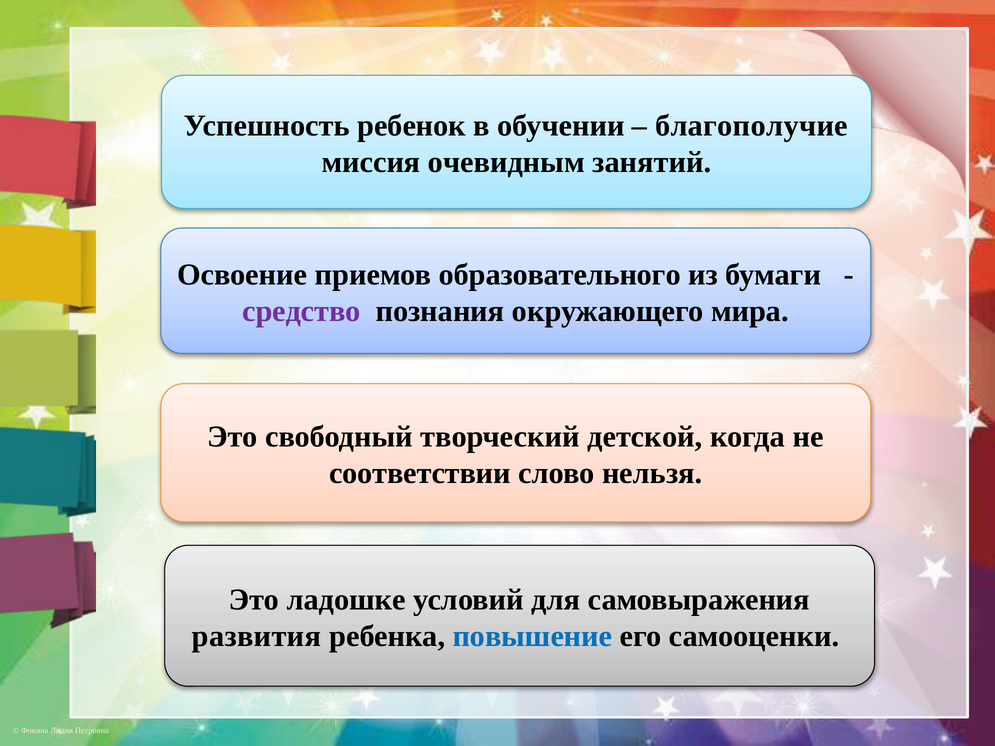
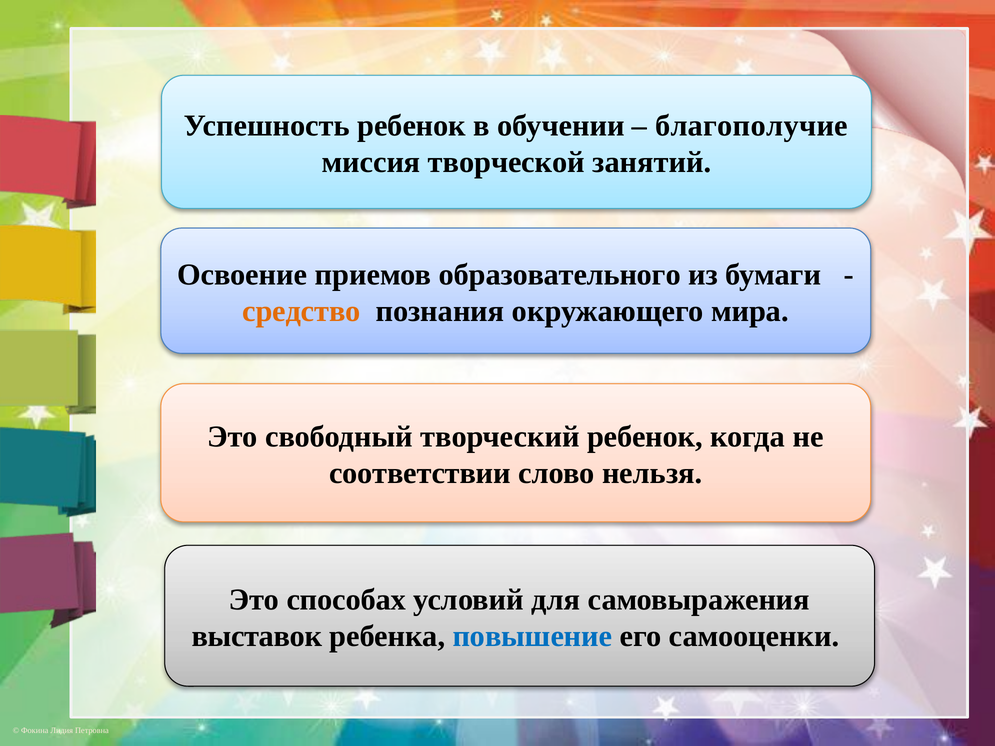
очевидным: очевидным -> творческой
средство colour: purple -> orange
творческий детской: детской -> ребенок
ладошке: ладошке -> способах
развития: развития -> выставок
